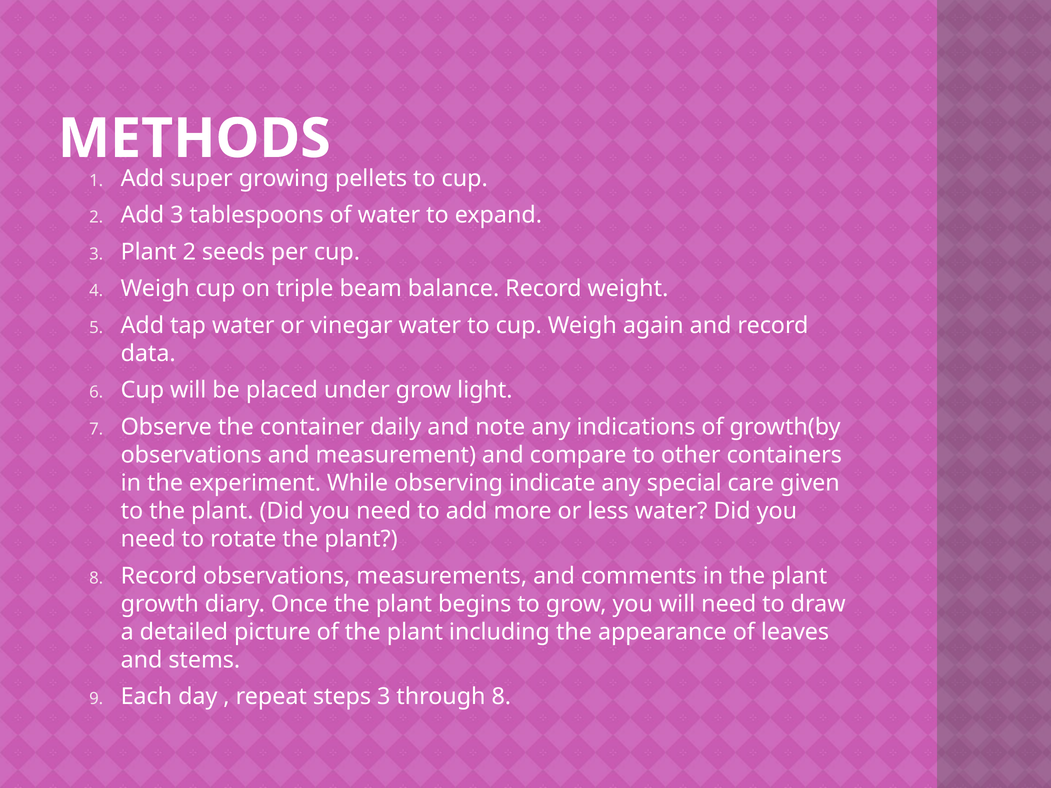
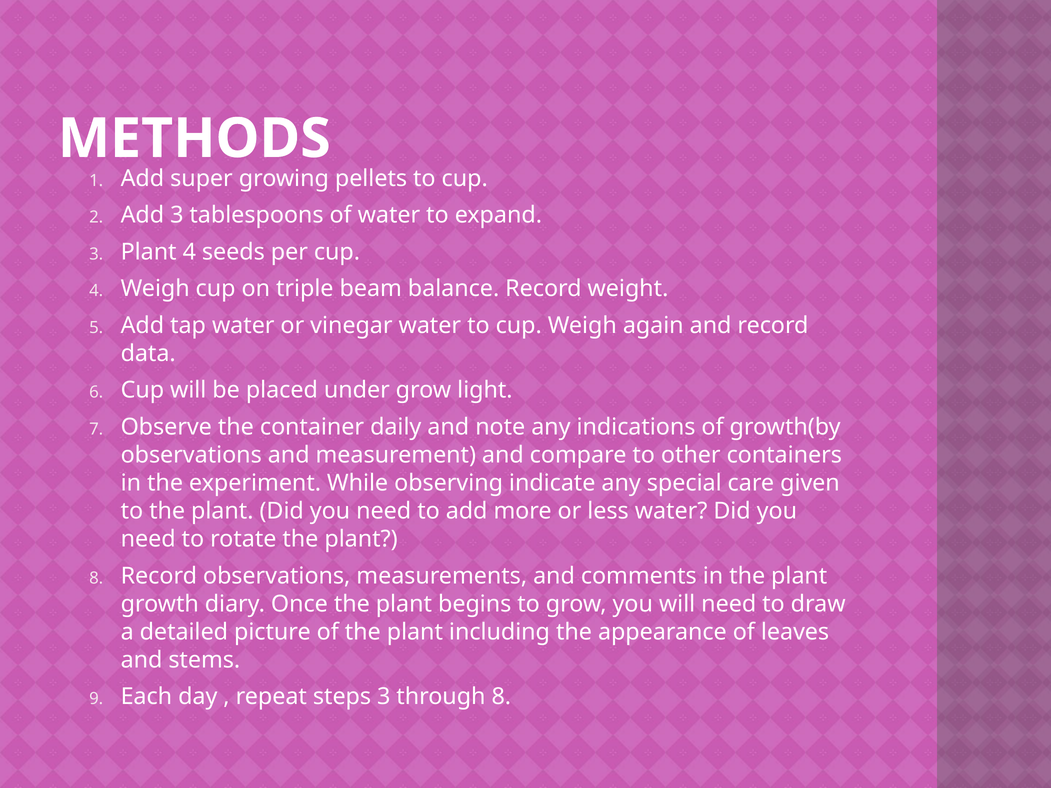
Plant 2: 2 -> 4
